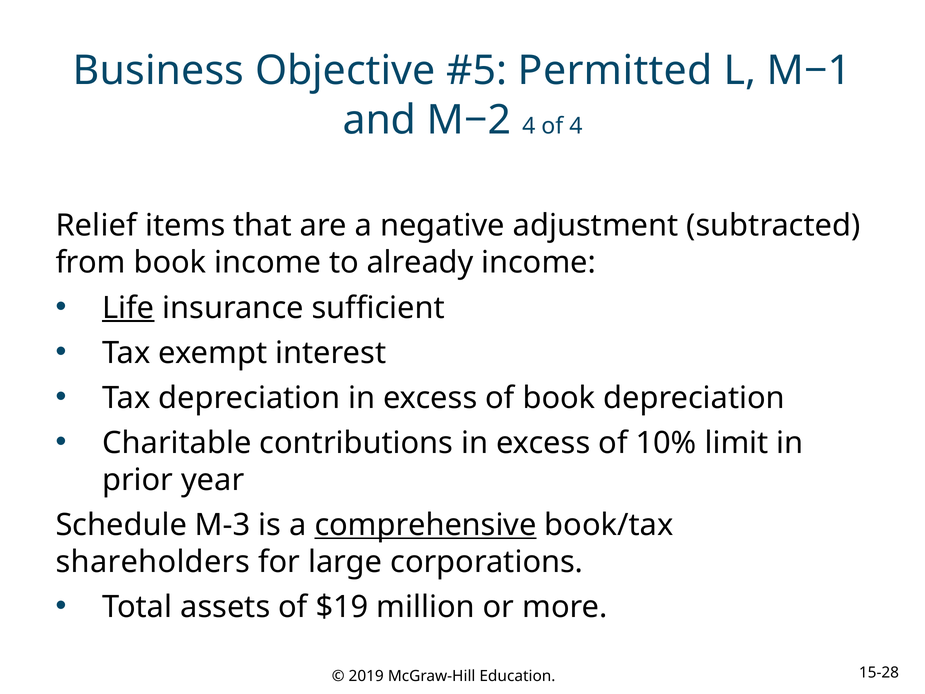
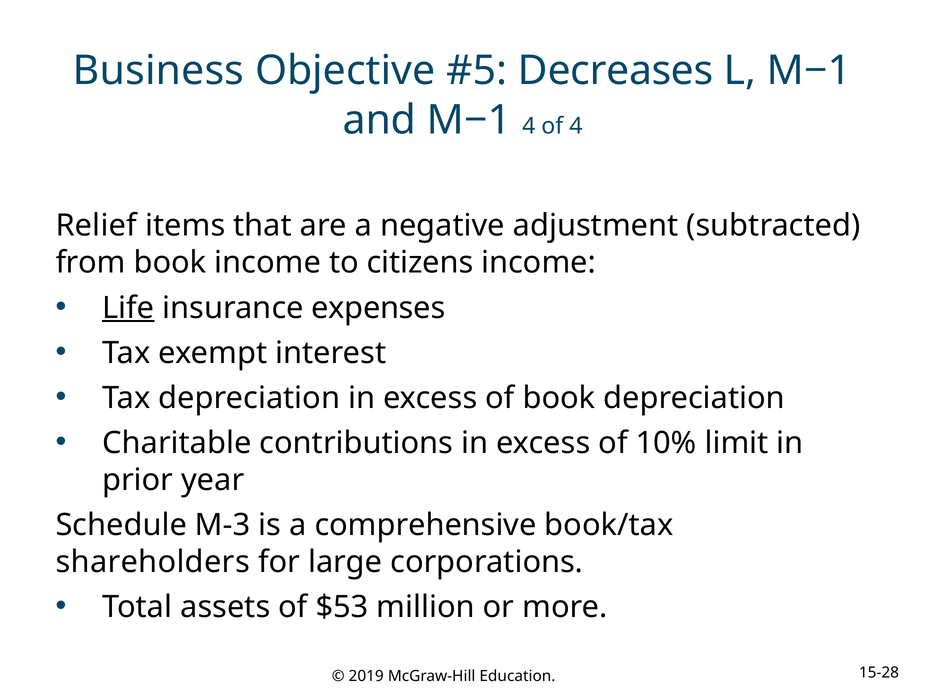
Permitted: Permitted -> Decreases
and M−2: M−2 -> M−1
already: already -> citizens
sufficient: sufficient -> expenses
comprehensive underline: present -> none
$19: $19 -> $53
